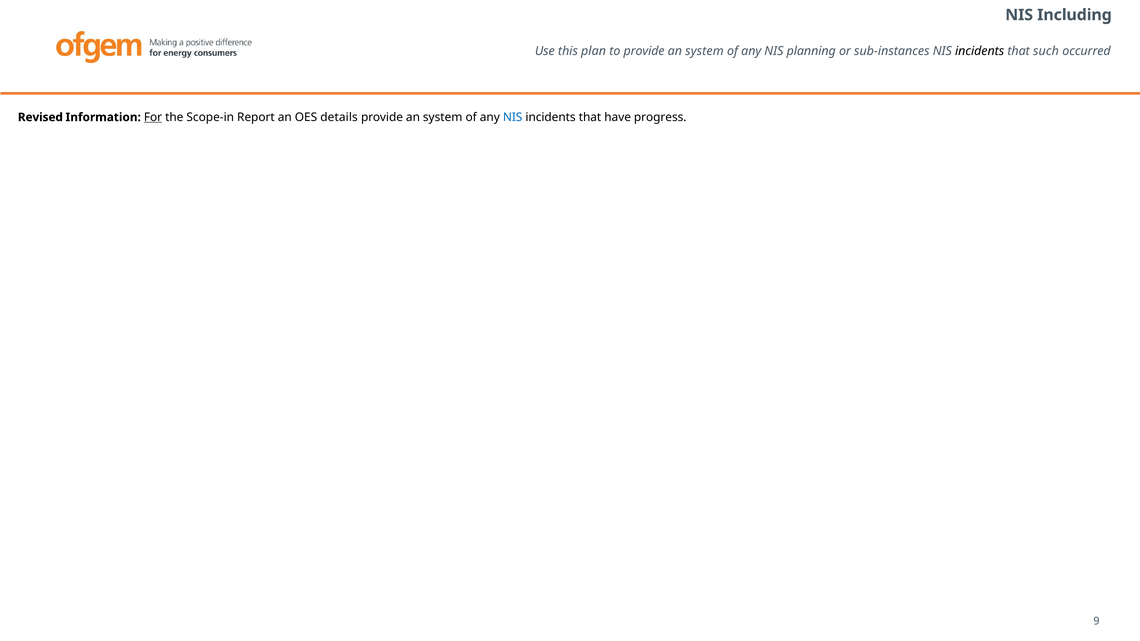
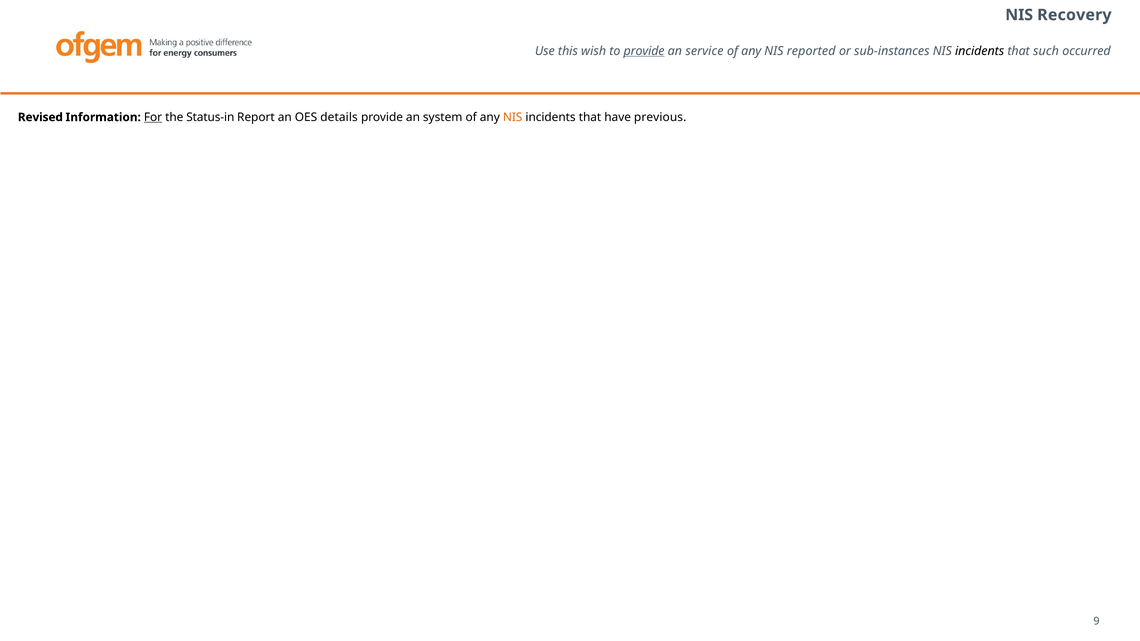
Including: Including -> Recovery
plan: plan -> wish
provide at (644, 51) underline: none -> present
system at (704, 51): system -> service
planning: planning -> reported
Scope-in: Scope-in -> Status-in
NIS at (513, 117) colour: blue -> orange
progress: progress -> previous
